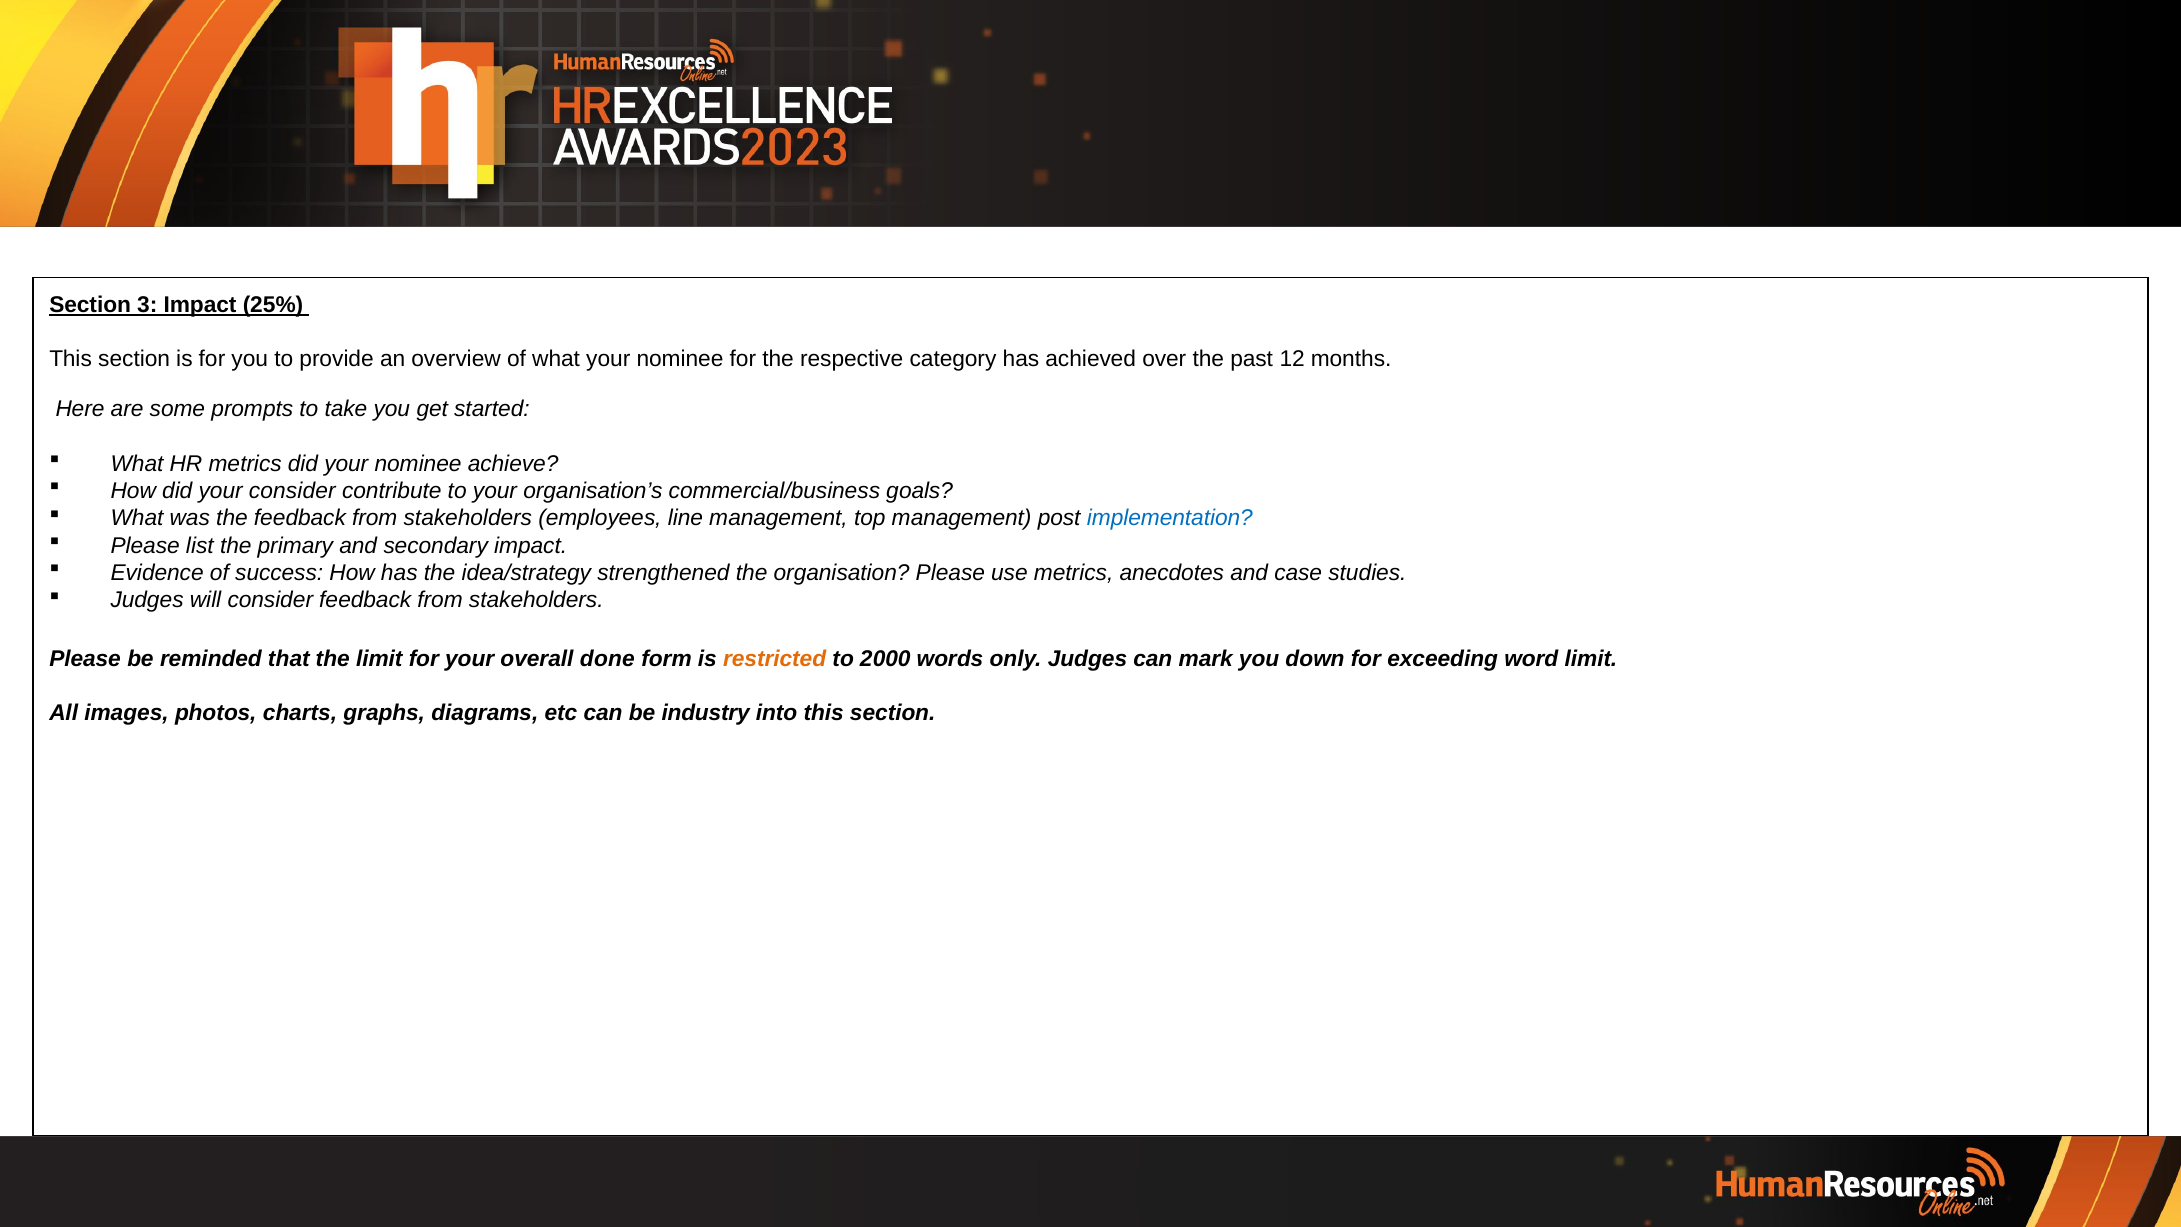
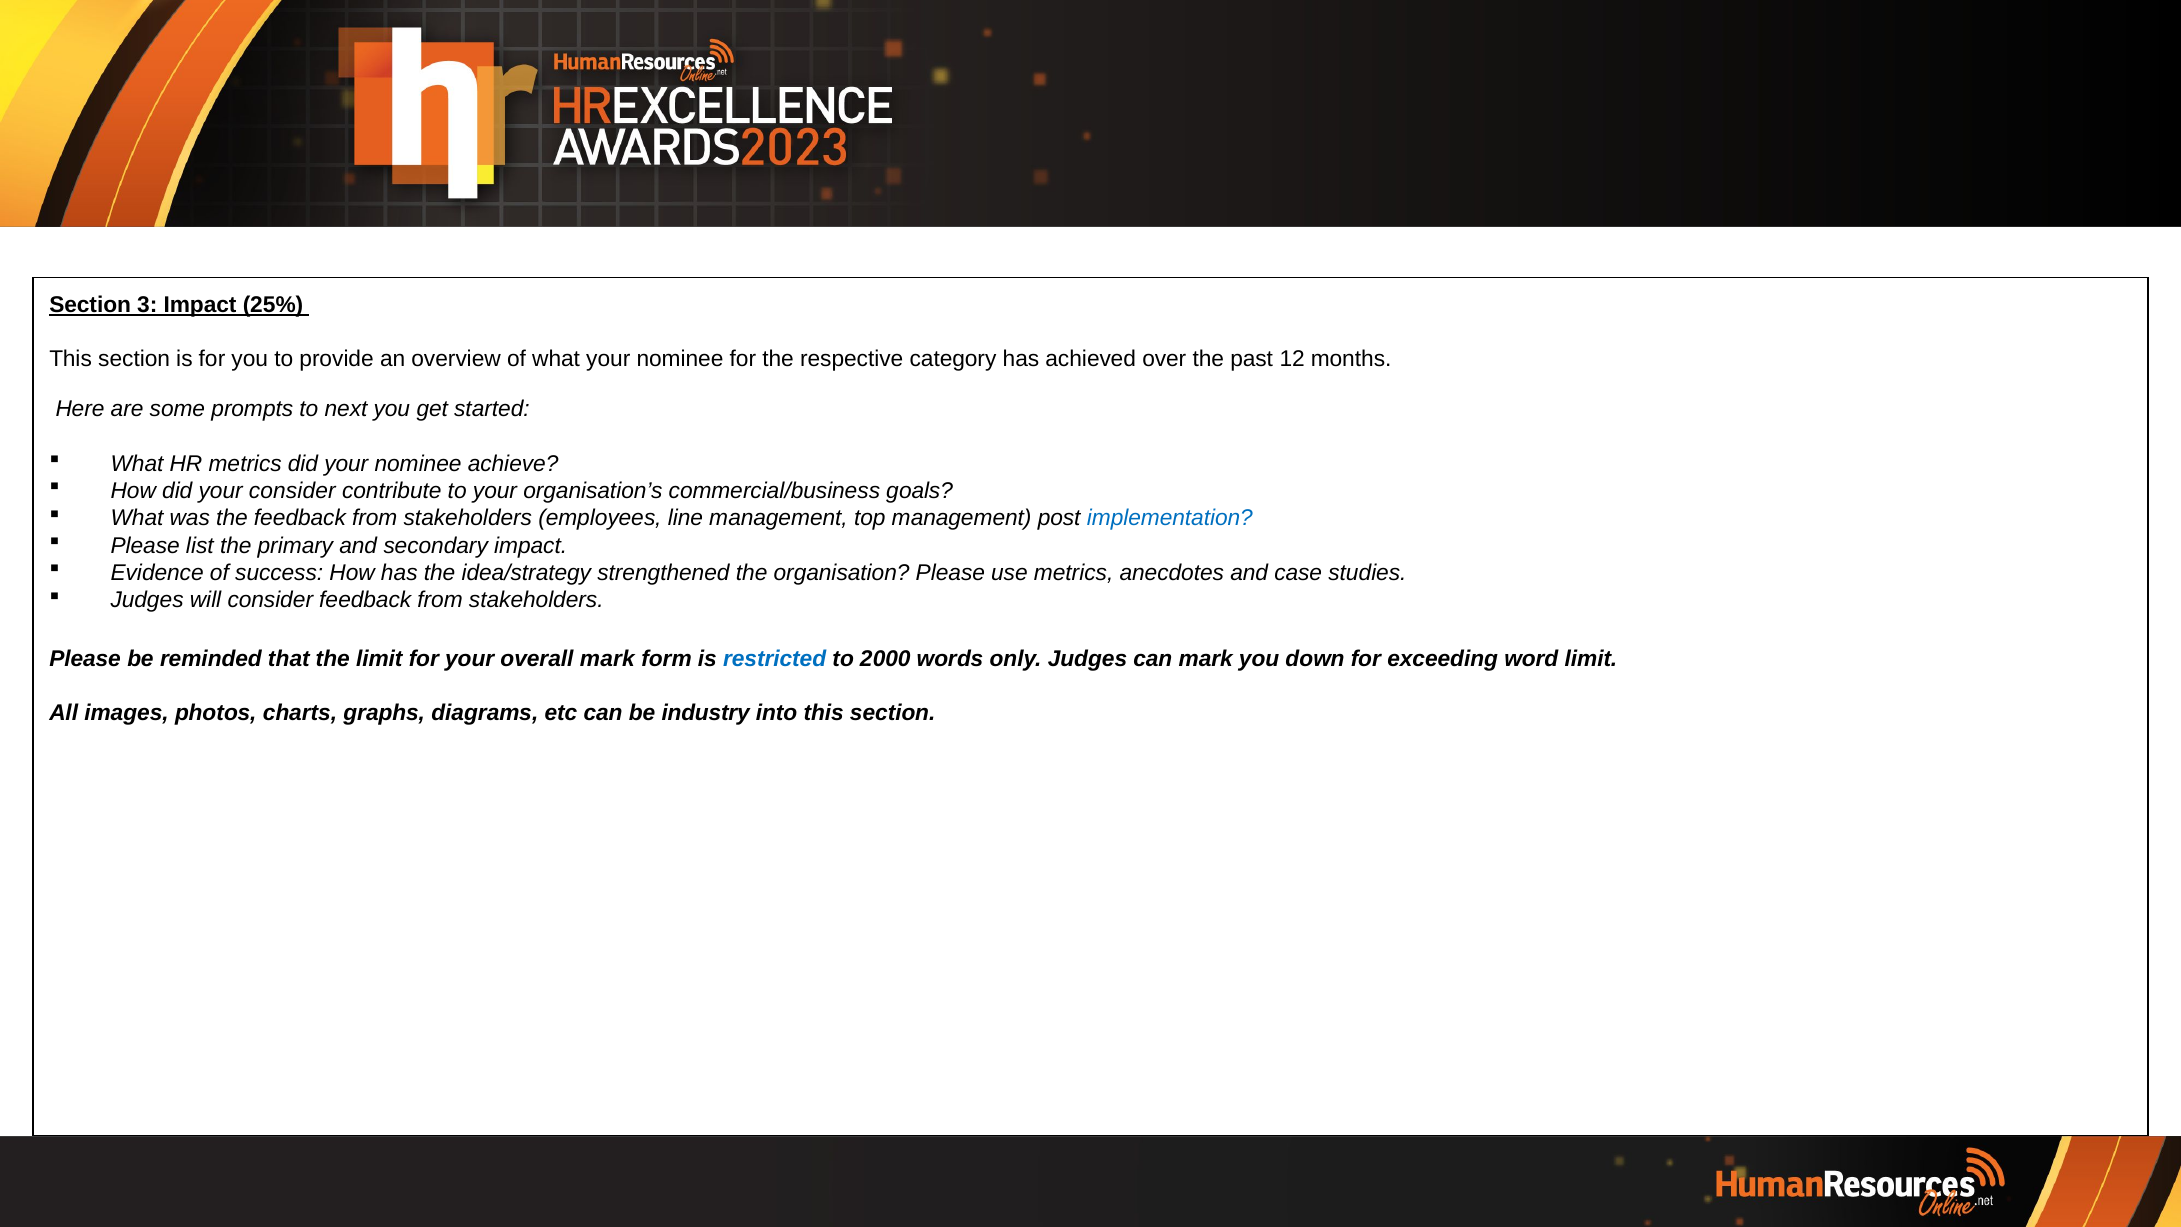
take: take -> next
overall done: done -> mark
restricted colour: orange -> blue
